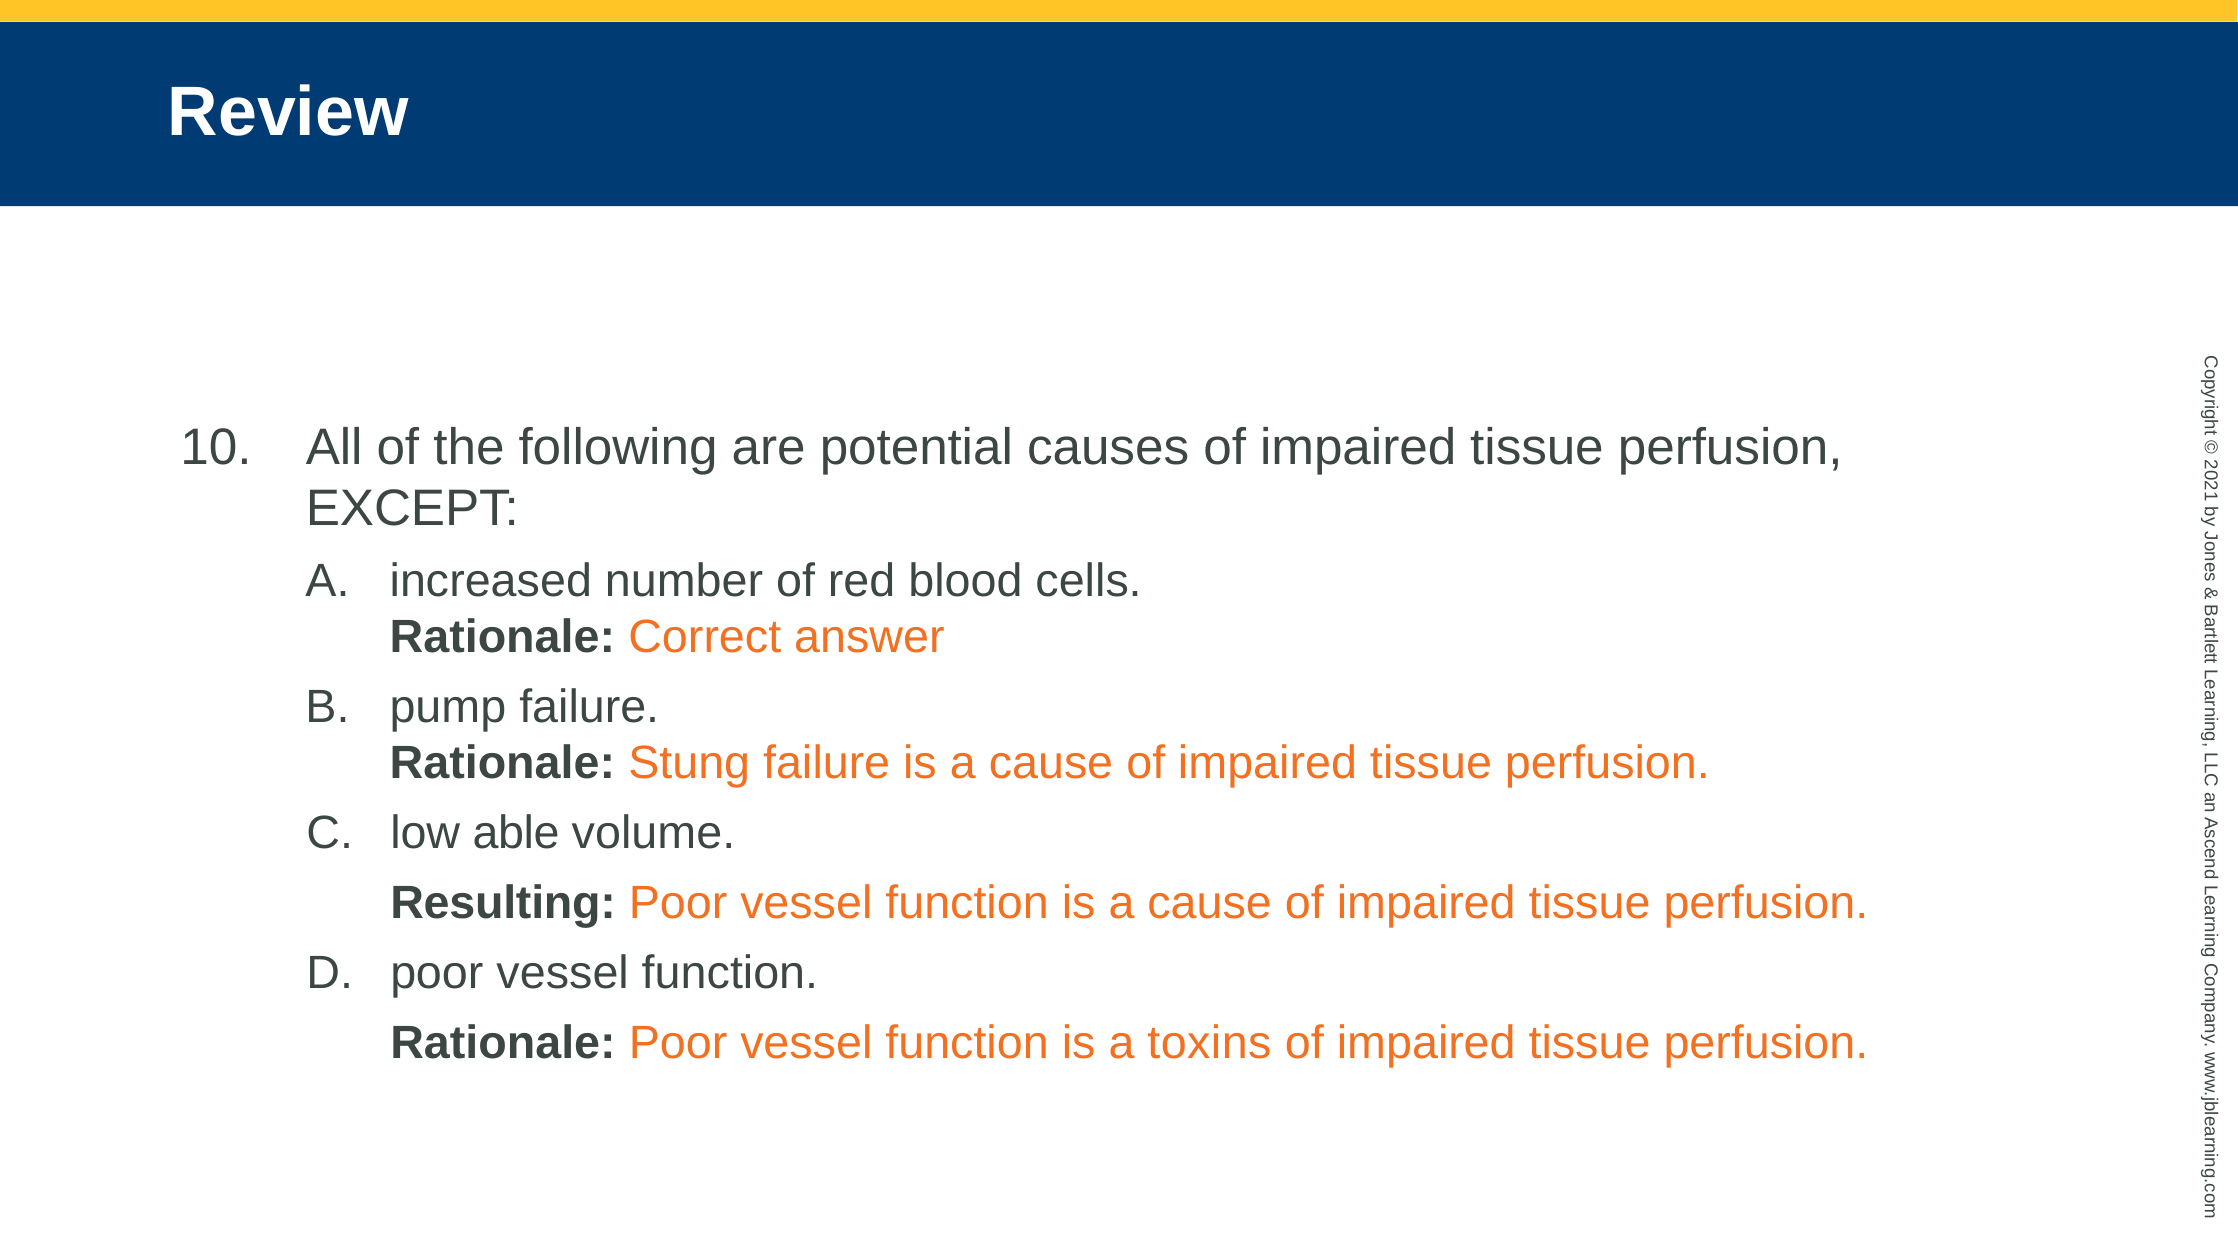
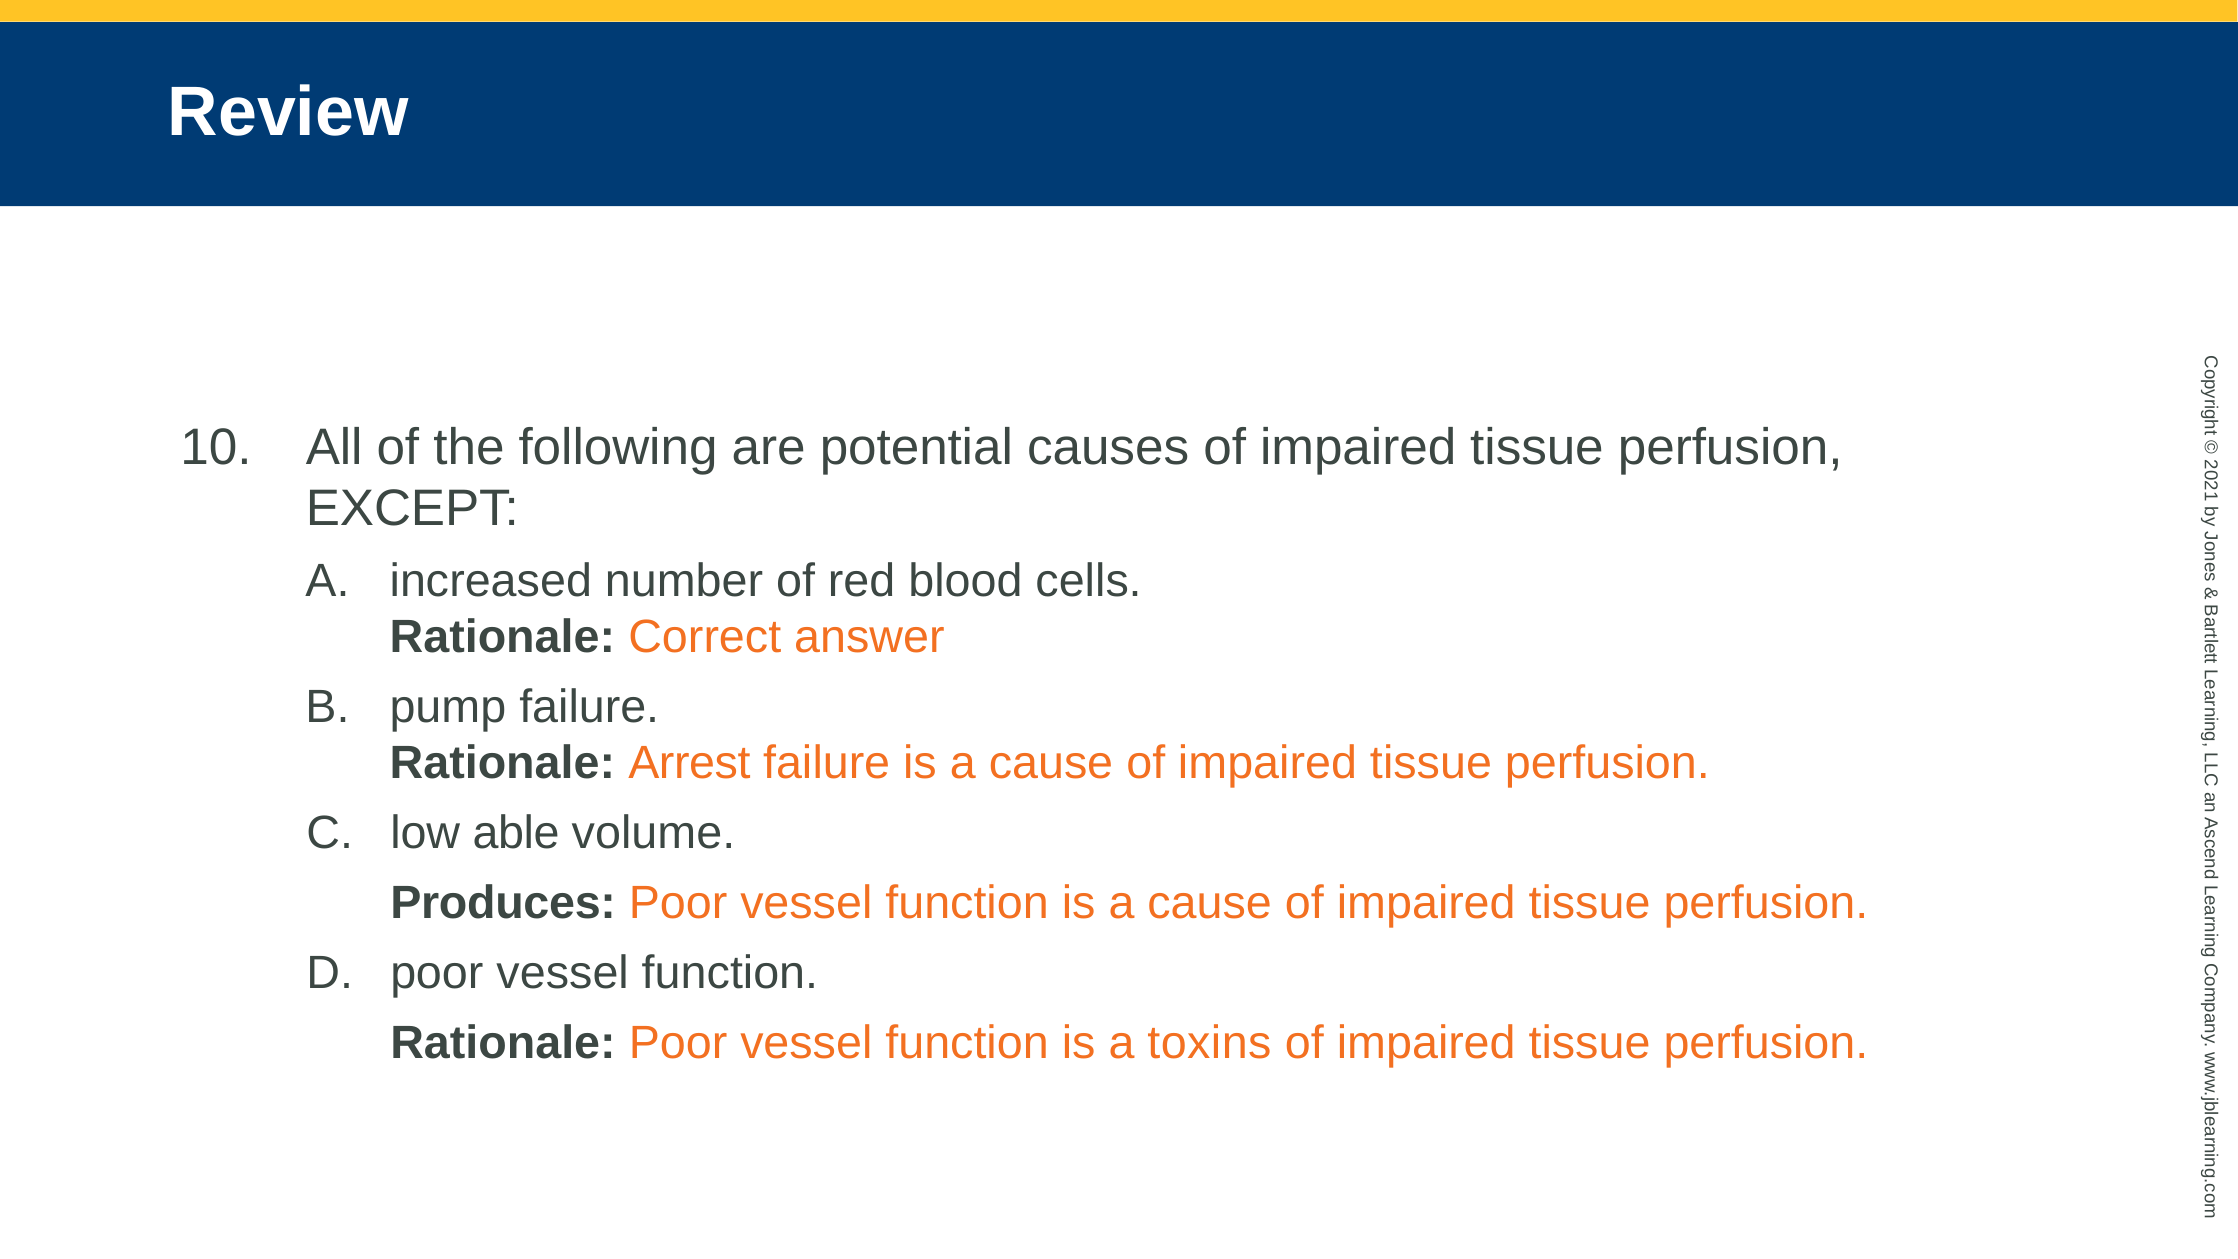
Stung: Stung -> Arrest
Resulting: Resulting -> Produces
